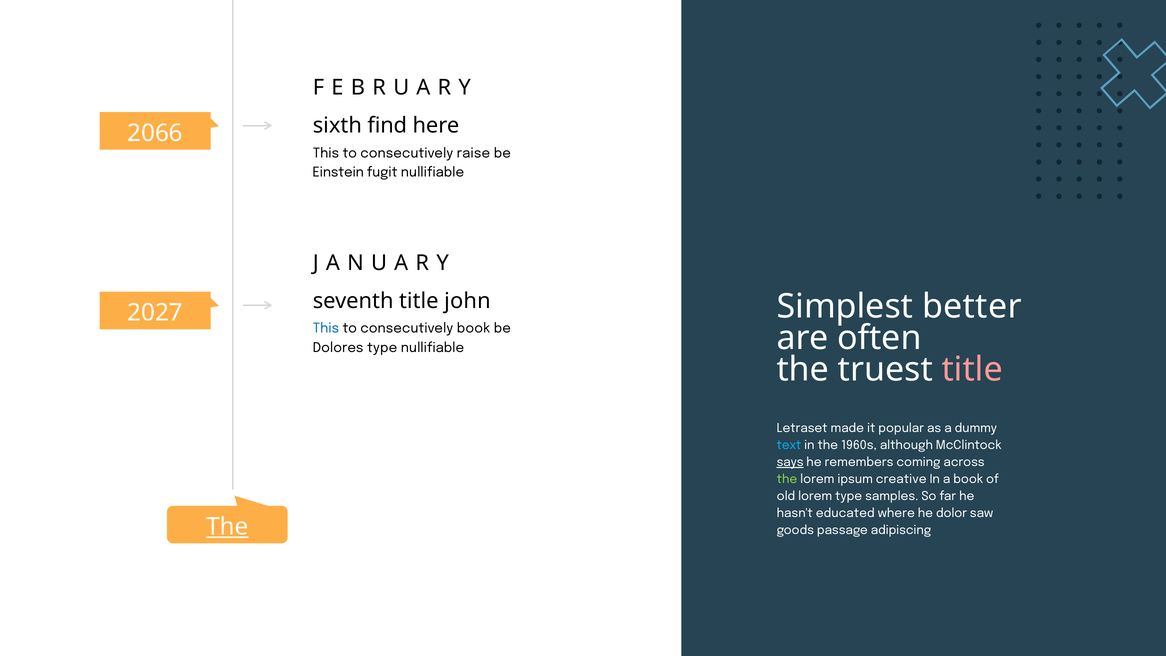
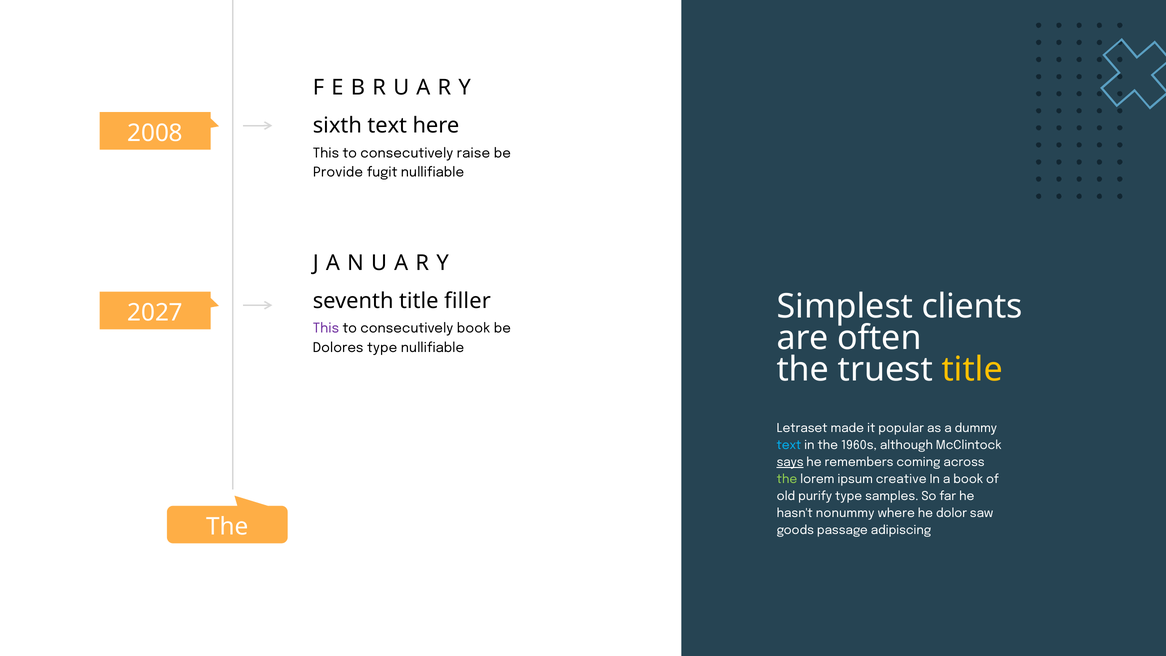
sixth find: find -> text
2066: 2066 -> 2008
Einstein: Einstein -> Provide
john: john -> filler
better: better -> clients
This at (326, 328) colour: blue -> purple
title at (972, 369) colour: pink -> yellow
old lorem: lorem -> purify
educated: educated -> nonummy
The at (227, 527) underline: present -> none
